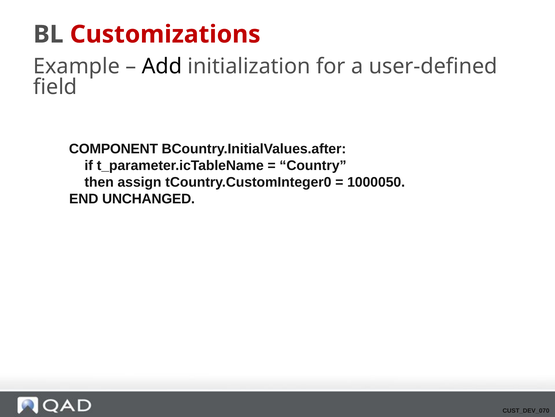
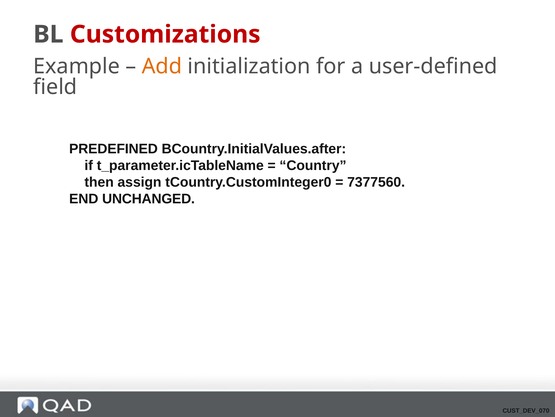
Add colour: black -> orange
COMPONENT: COMPONENT -> PREDEFINED
1000050: 1000050 -> 7377560
